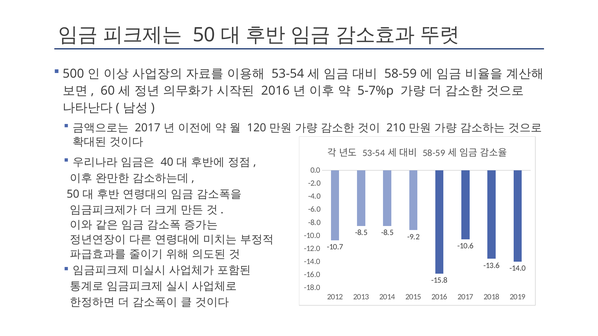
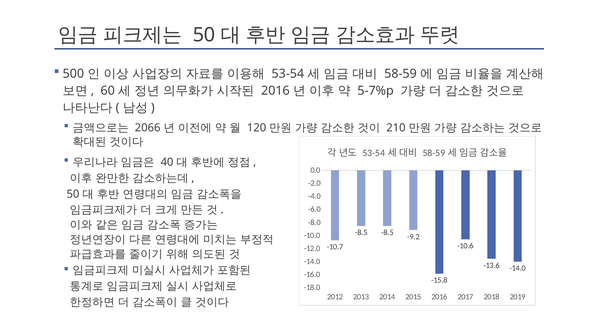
2017 at (148, 128): 2017 -> 2066
